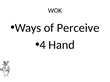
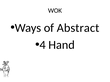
Perceive: Perceive -> Abstract
